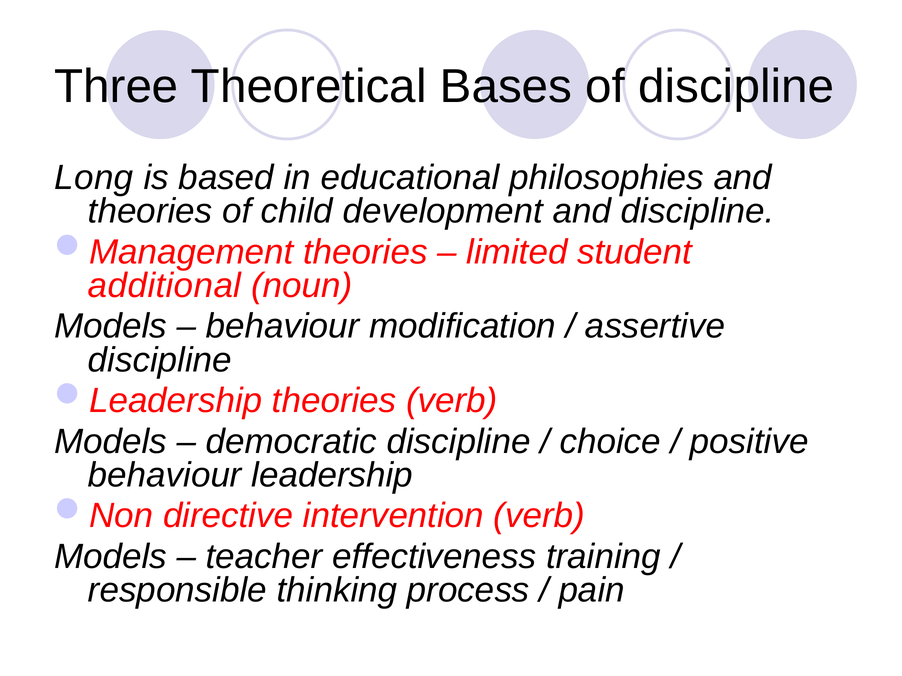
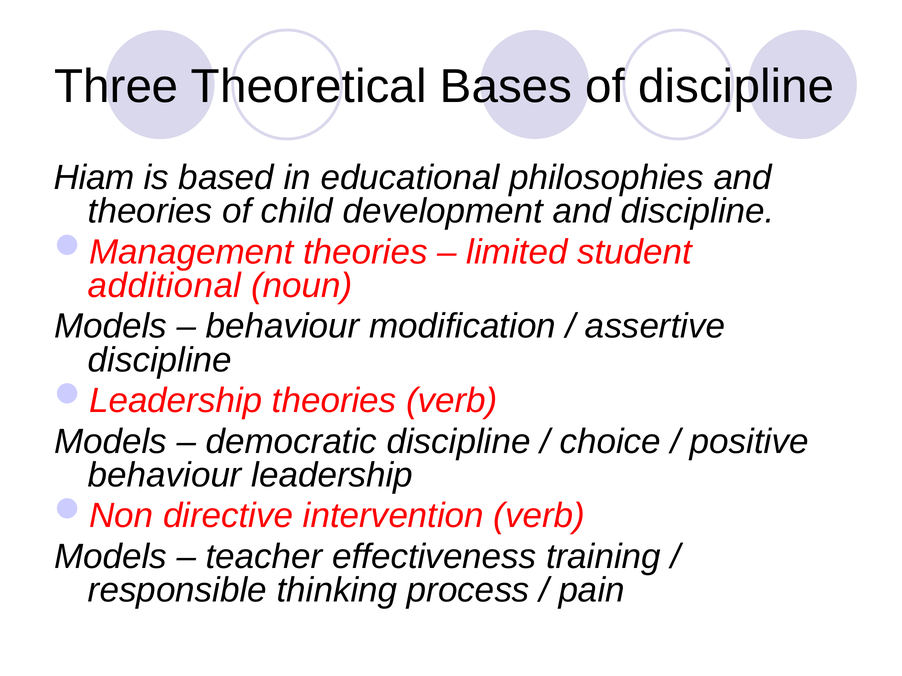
Long: Long -> Hiam
